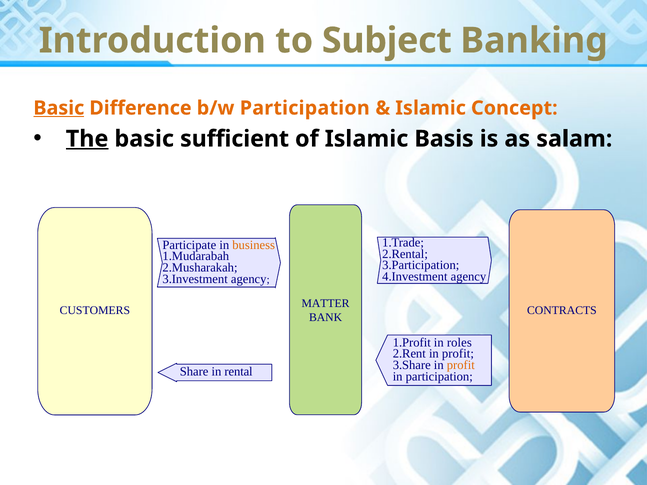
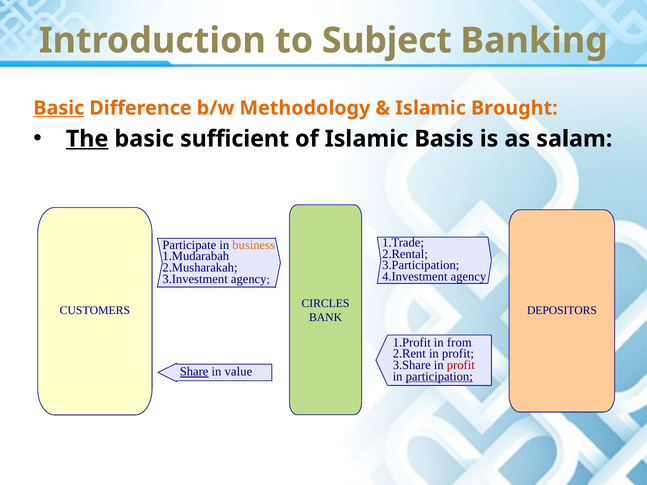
b/w Participation: Participation -> Methodology
Concept: Concept -> Brought
MATTER: MATTER -> CIRCLES
CONTRACTS: CONTRACTS -> DEPOSITORS
roles: roles -> from
profit at (461, 365) colour: orange -> red
Share underline: none -> present
rental: rental -> value
participation at (439, 377) underline: none -> present
